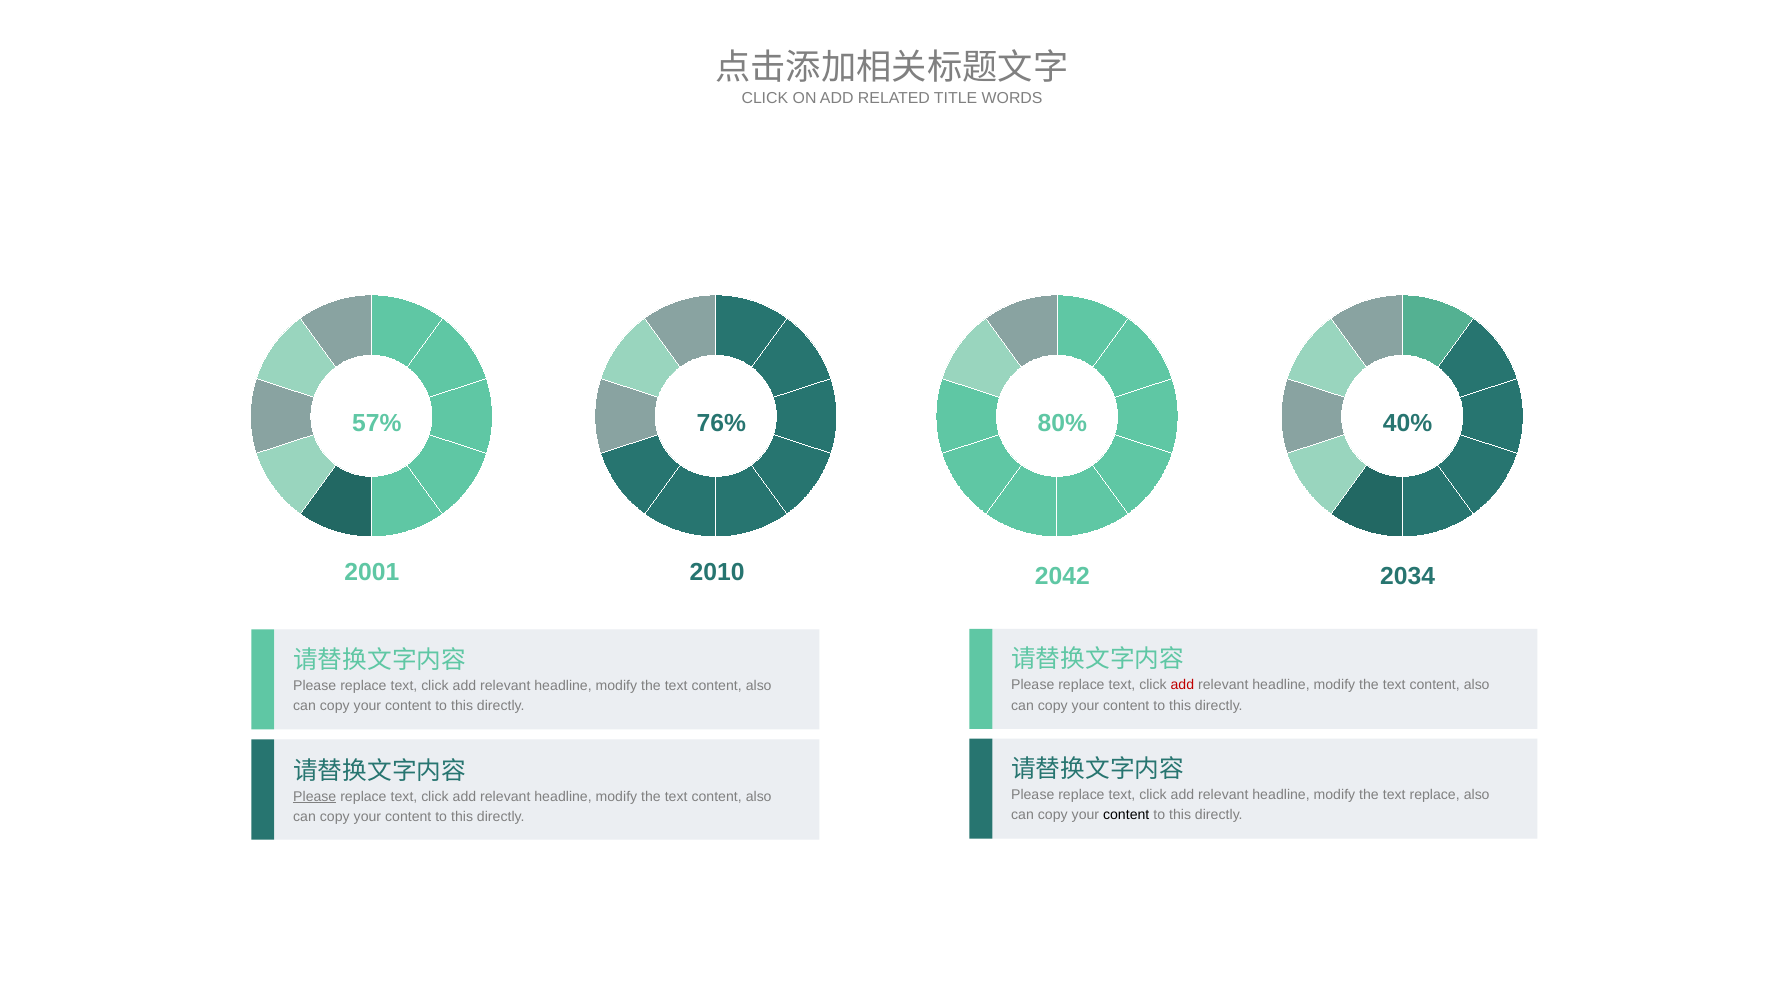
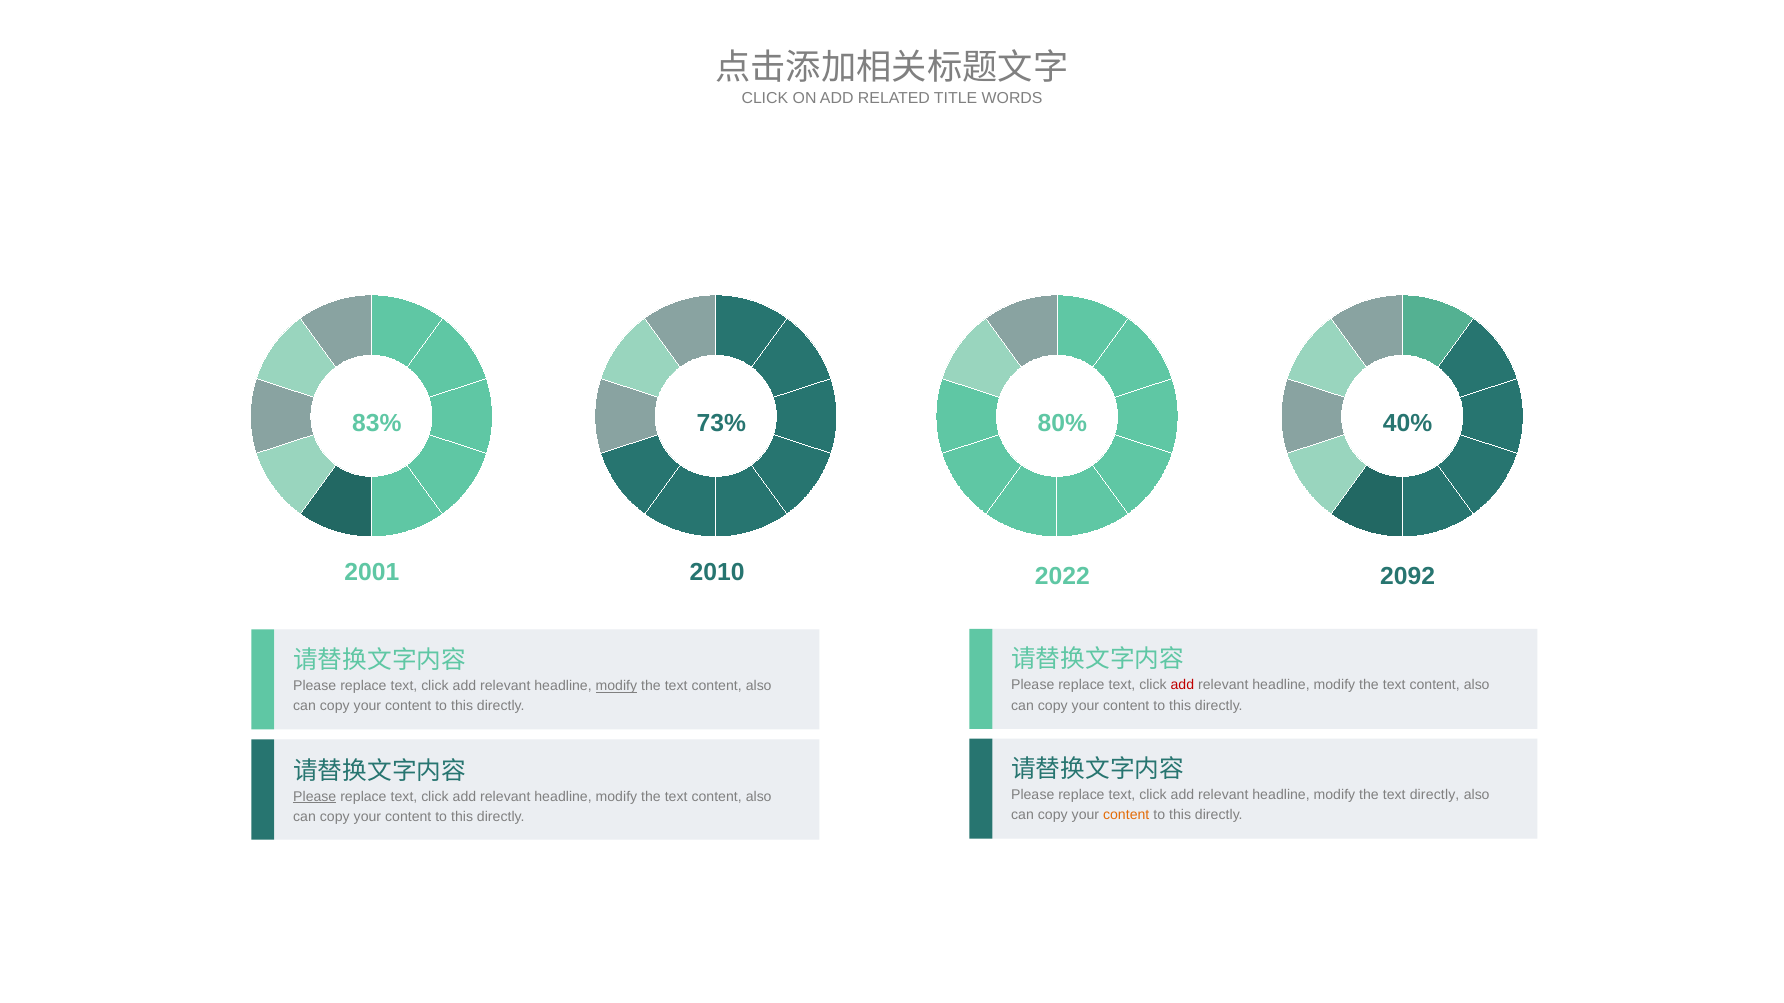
57%: 57% -> 83%
76%: 76% -> 73%
2042: 2042 -> 2022
2034: 2034 -> 2092
modify at (616, 686) underline: none -> present
text replace: replace -> directly
content at (1126, 816) colour: black -> orange
